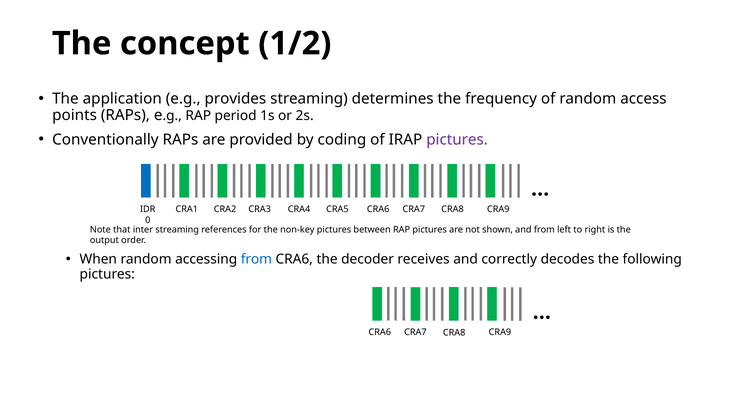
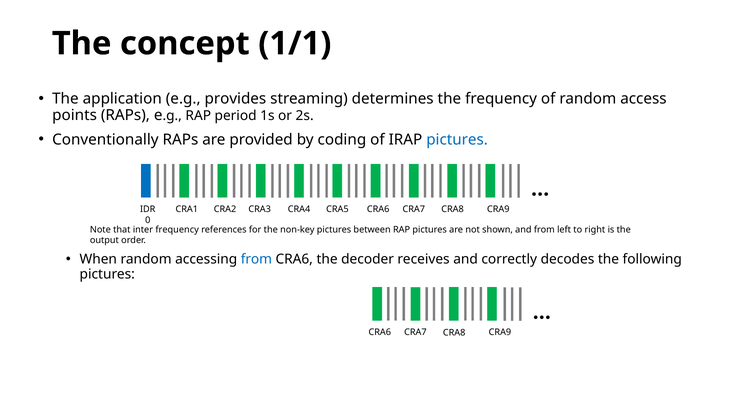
1/2: 1/2 -> 1/1
pictures at (457, 140) colour: purple -> blue
inter streaming: streaming -> frequency
